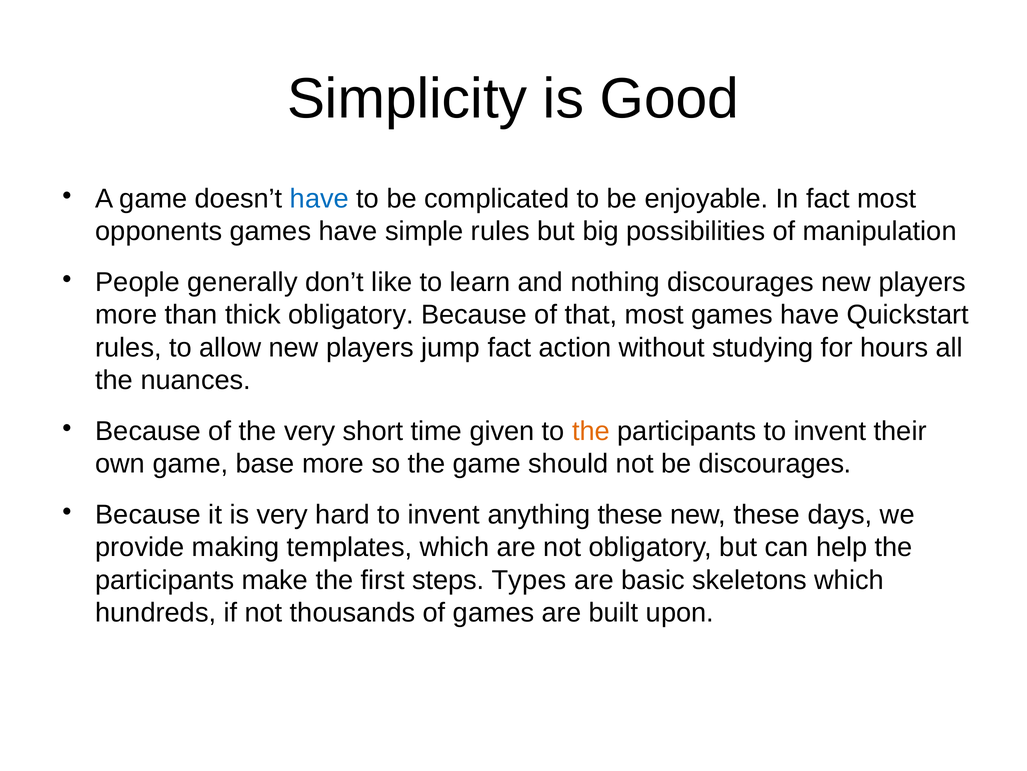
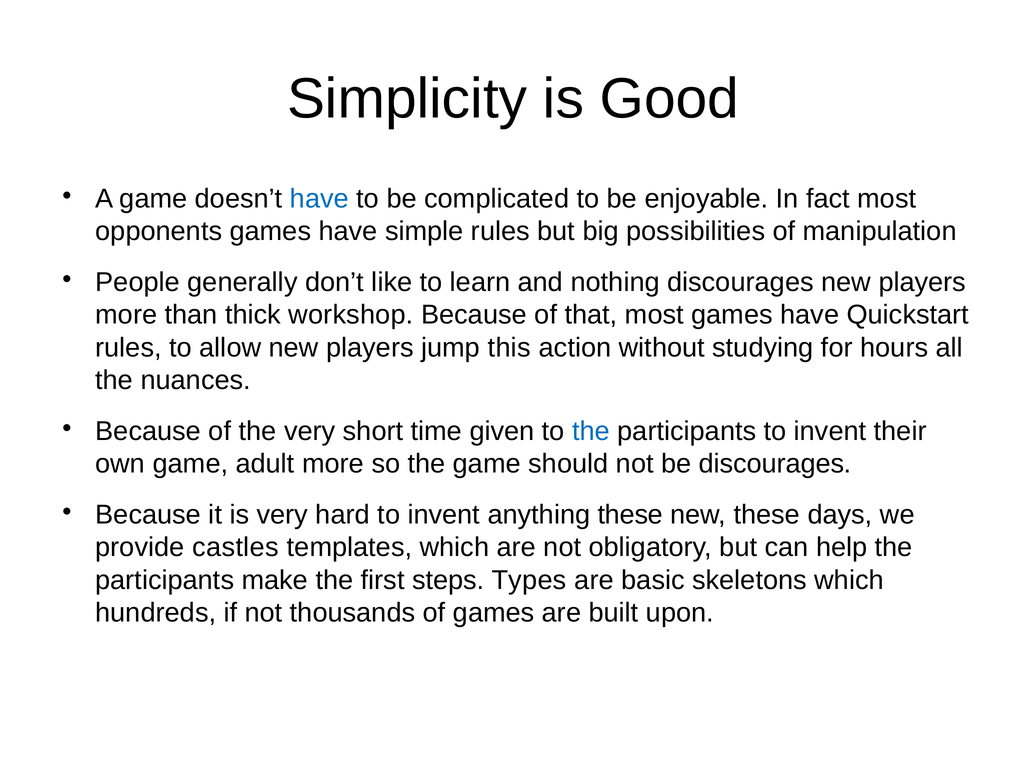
thick obligatory: obligatory -> workshop
jump fact: fact -> this
the at (591, 431) colour: orange -> blue
base: base -> adult
making: making -> castles
